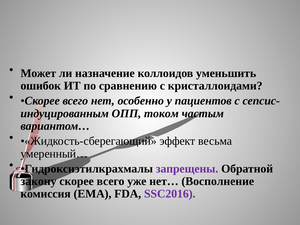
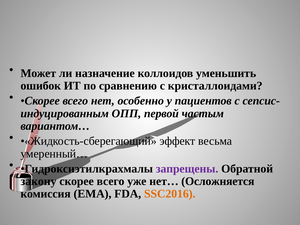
током: током -> первой
Восполнение: Восполнение -> Осложняется
SSC2016 colour: purple -> orange
